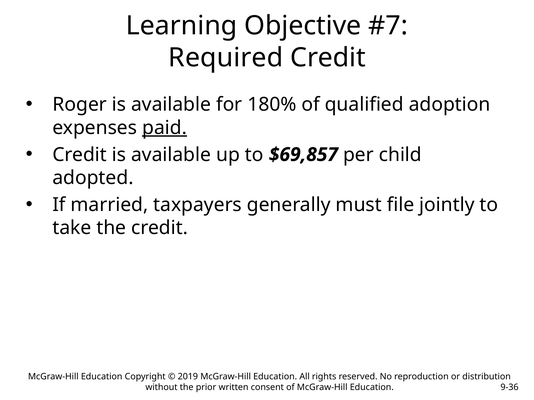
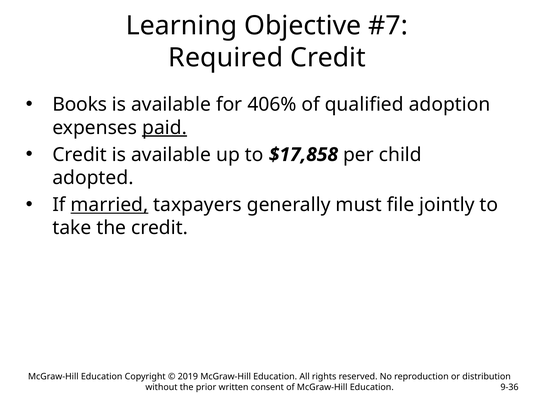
Roger: Roger -> Books
180%: 180% -> 406%
$69,857: $69,857 -> $17,858
married underline: none -> present
